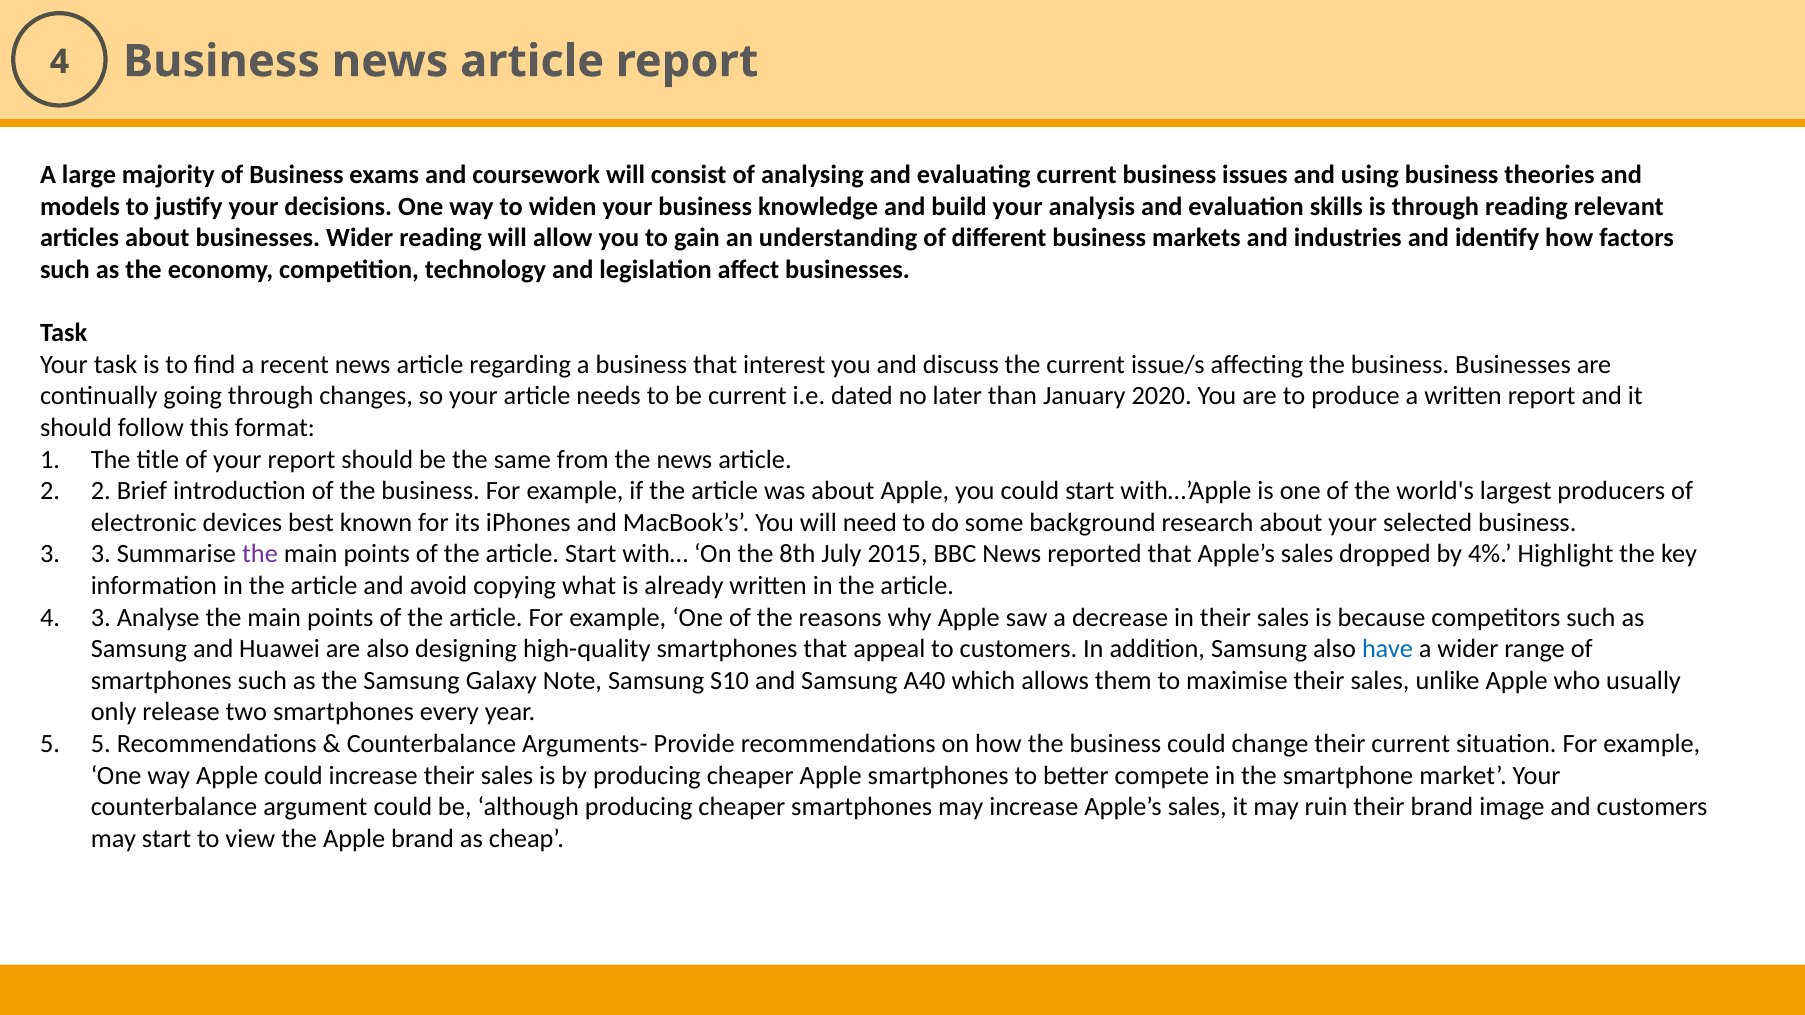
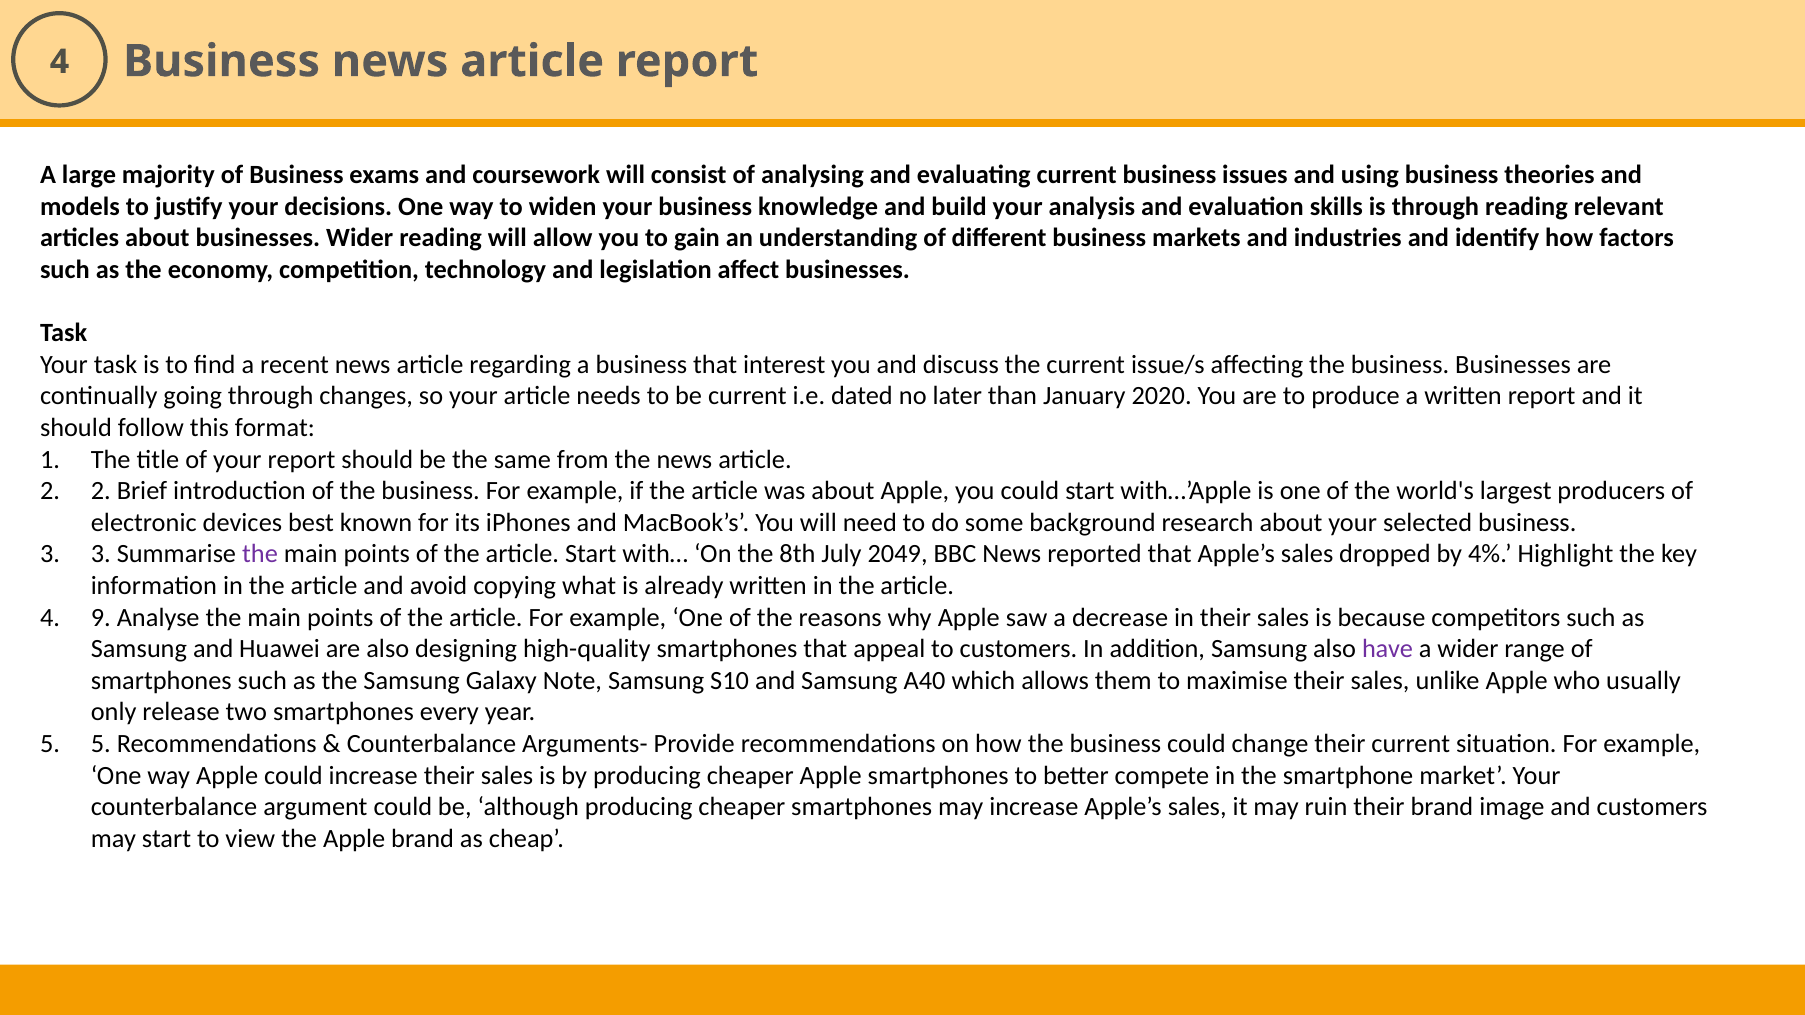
2015: 2015 -> 2049
4 3: 3 -> 9
have colour: blue -> purple
